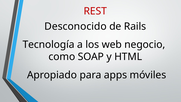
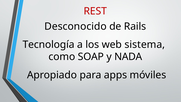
negocio: negocio -> sistema
HTML: HTML -> NADA
